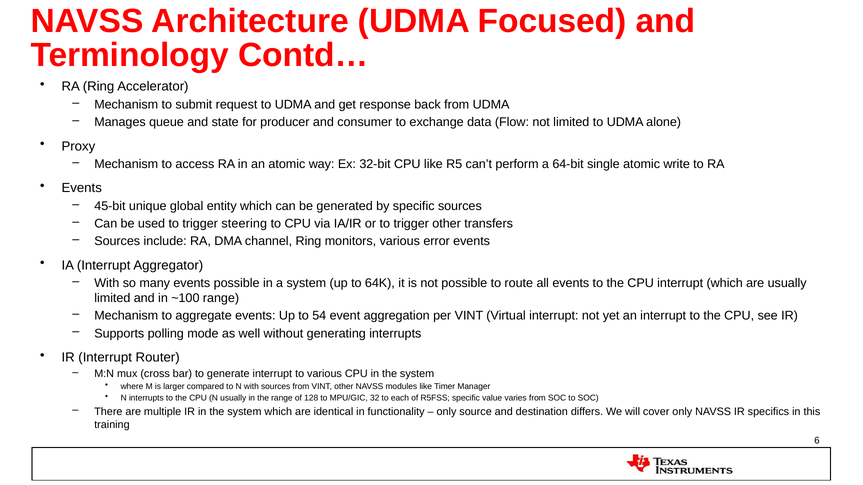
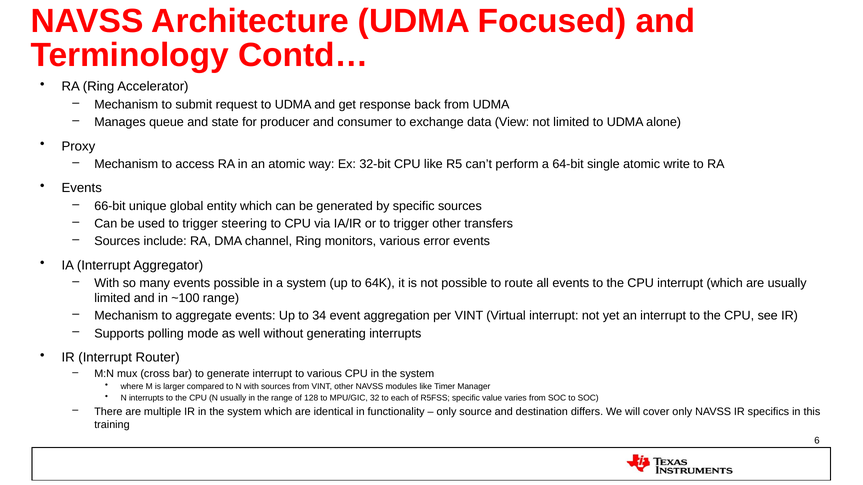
Flow: Flow -> View
45-bit: 45-bit -> 66-bit
54: 54 -> 34
